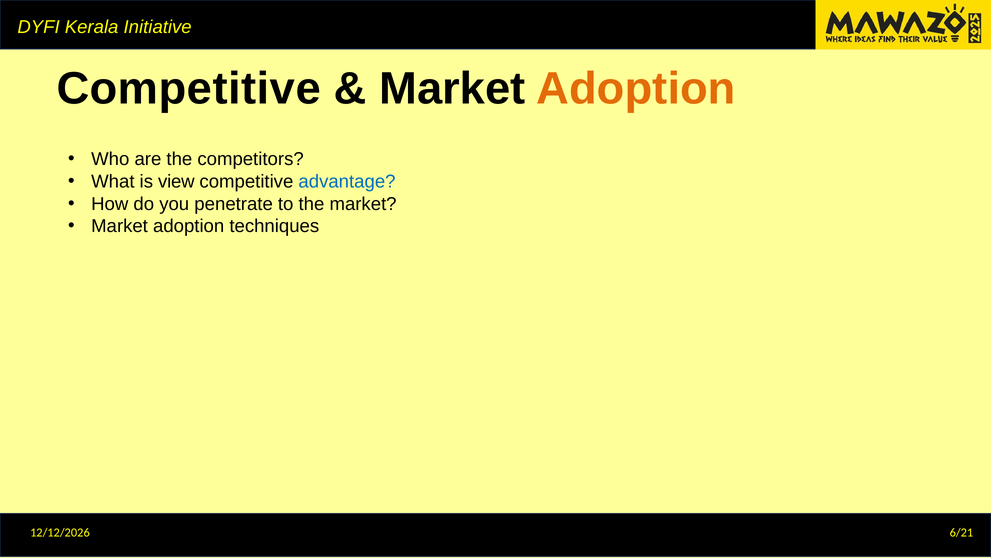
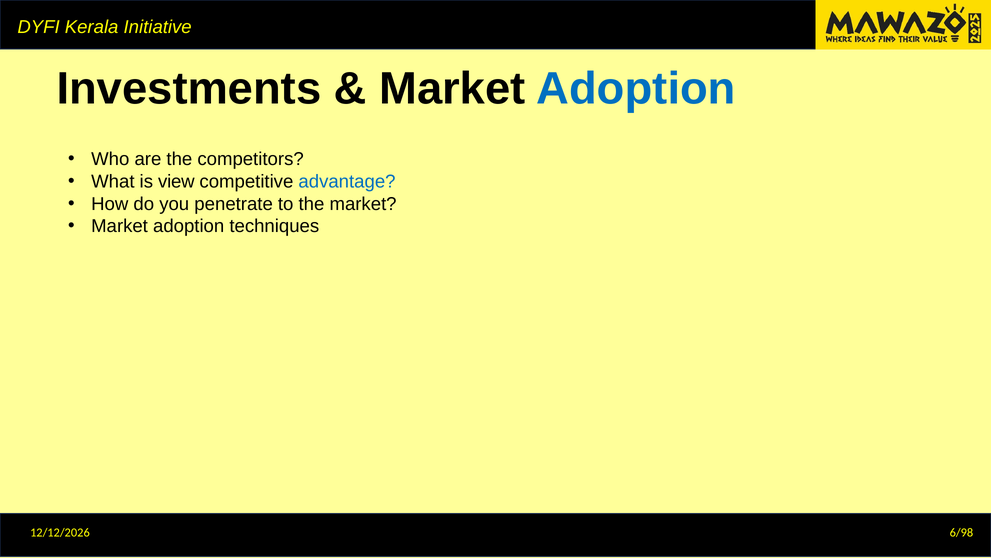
Competitive at (189, 89): Competitive -> Investments
Adoption at (636, 89) colour: orange -> blue
6/21: 6/21 -> 6/98
